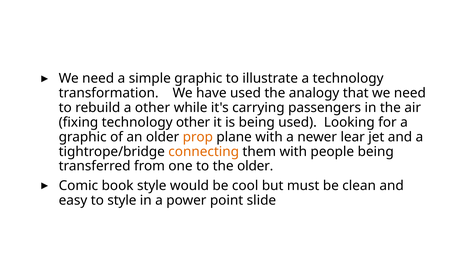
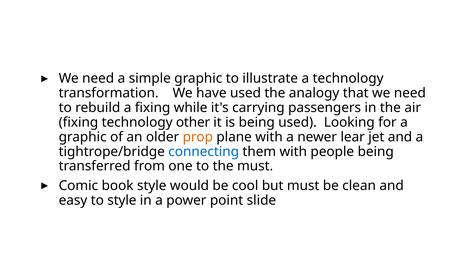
a other: other -> fixing
connecting colour: orange -> blue
the older: older -> must
